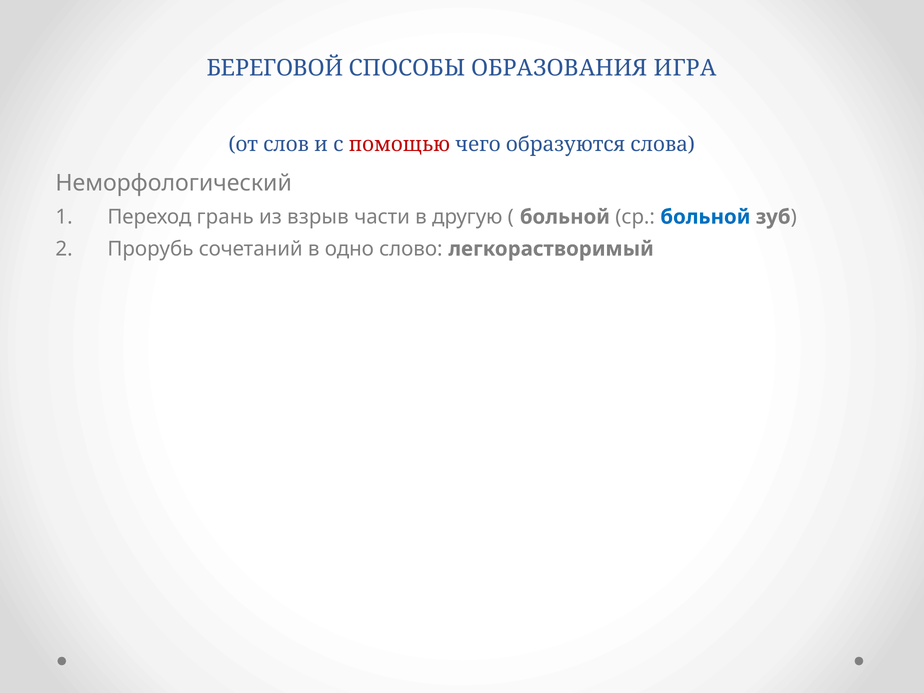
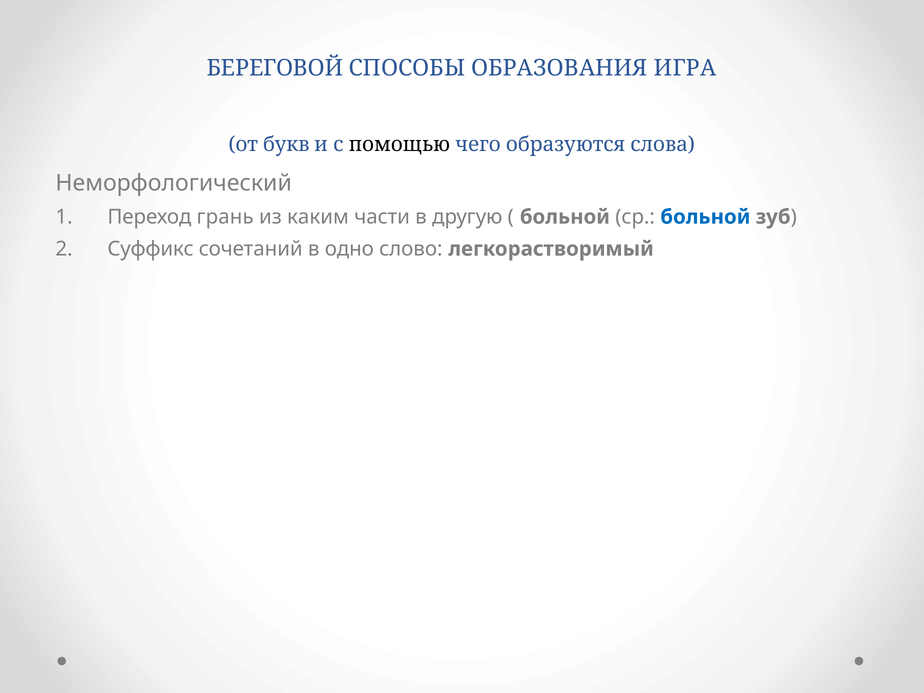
слов: слов -> букв
помощью colour: red -> black
взрыв: взрыв -> каким
Прорубь: Прорубь -> Суффикс
